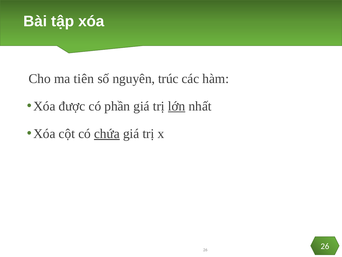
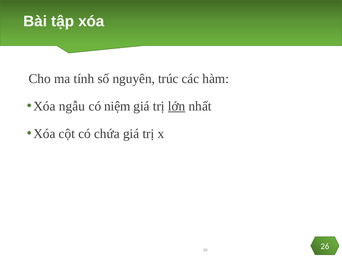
tiên: tiên -> tính
được: được -> ngẫu
phần: phần -> niệm
chứa underline: present -> none
